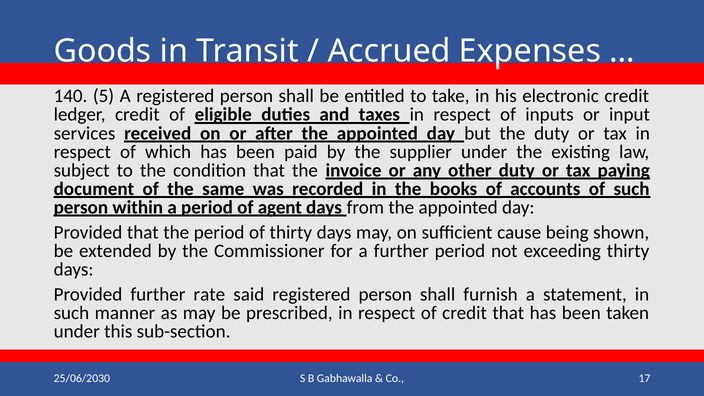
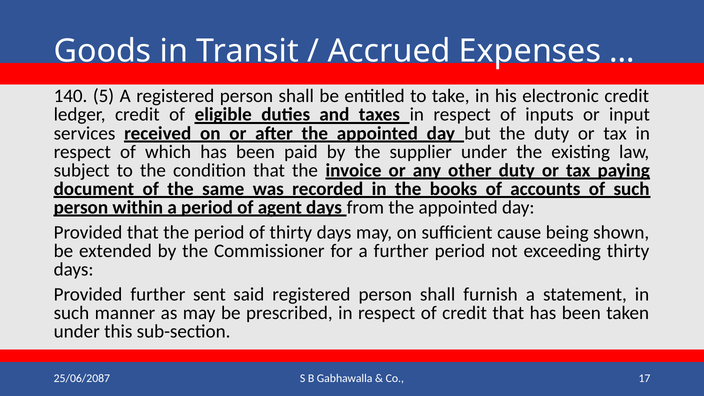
rate: rate -> sent
25/06/2030: 25/06/2030 -> 25/06/2087
